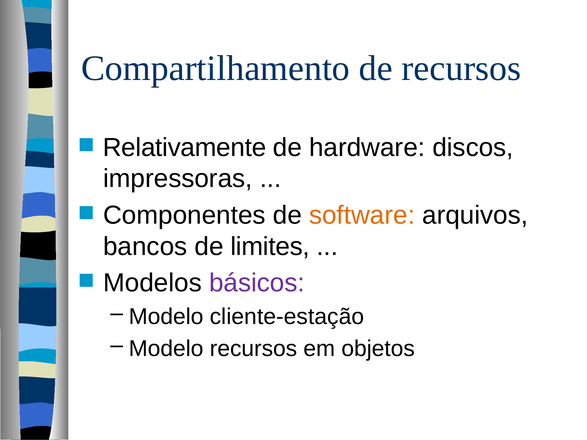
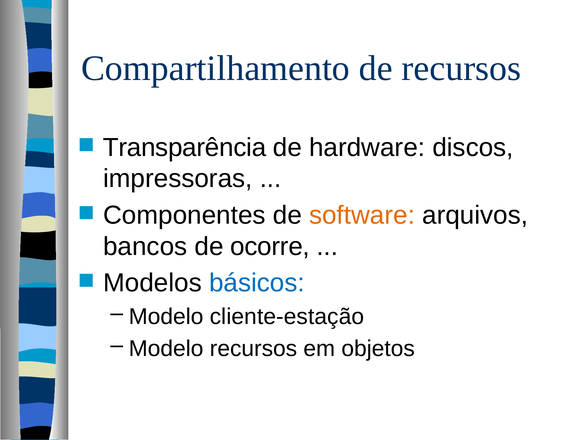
Relativamente: Relativamente -> Transparência
limites: limites -> ocorre
básicos colour: purple -> blue
